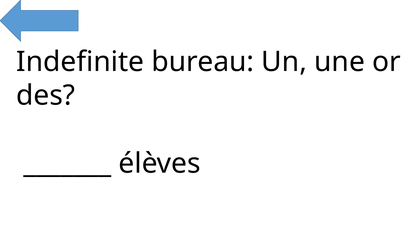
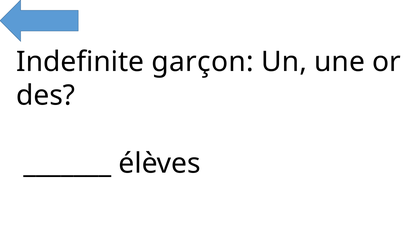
bureau: bureau -> garçon
